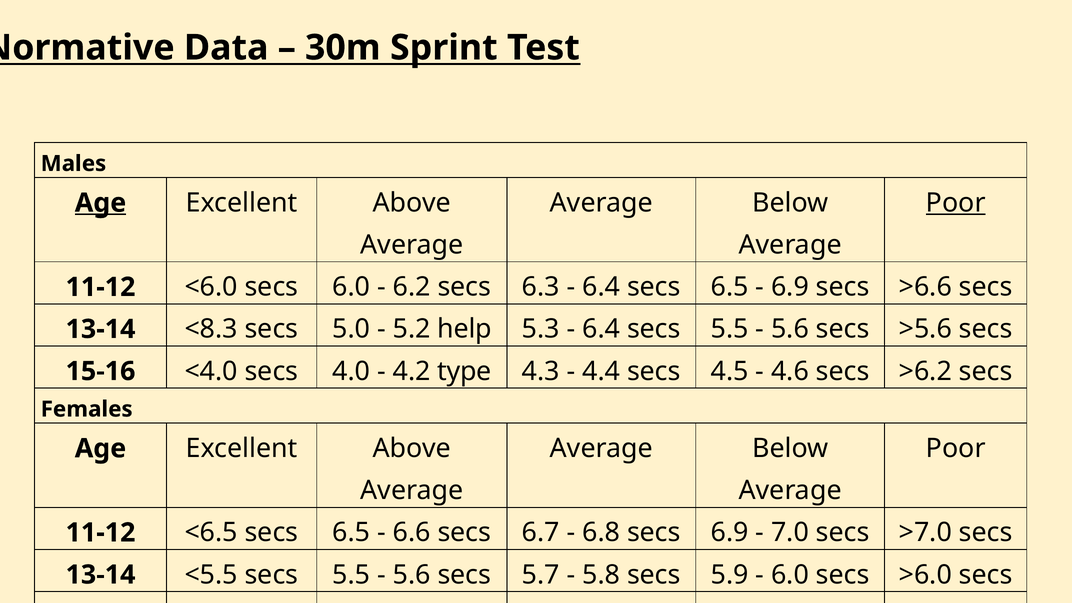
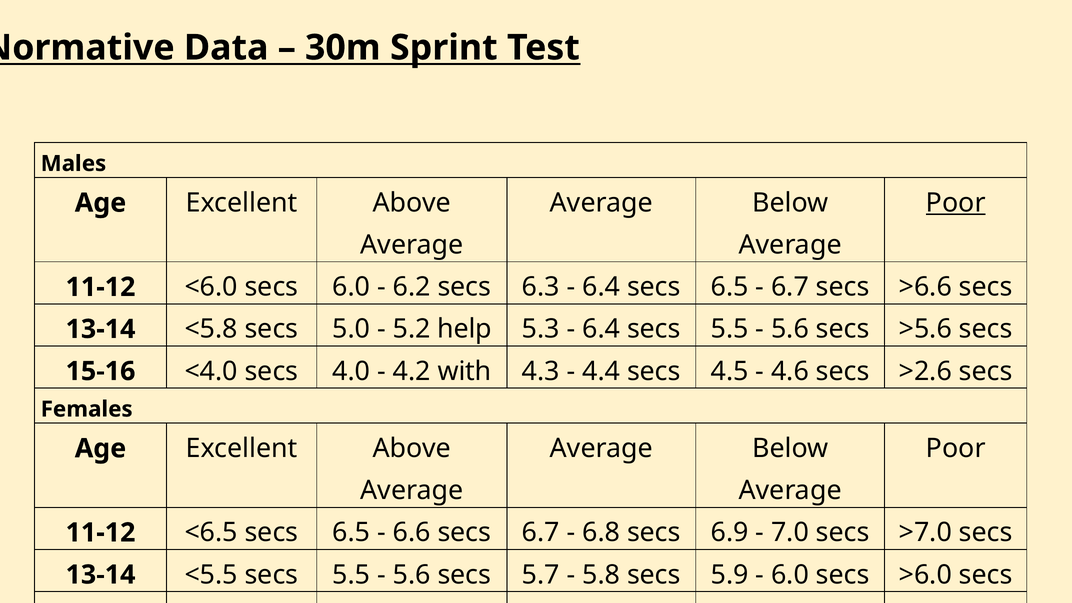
Age at (100, 203) underline: present -> none
6.9 at (790, 287): 6.9 -> 6.7
<8.3: <8.3 -> <5.8
type: type -> with
>6.2: >6.2 -> >2.6
